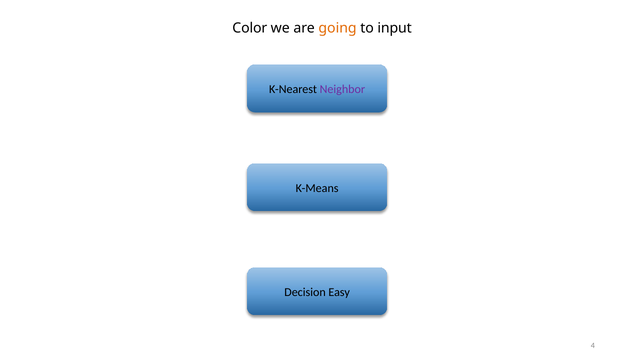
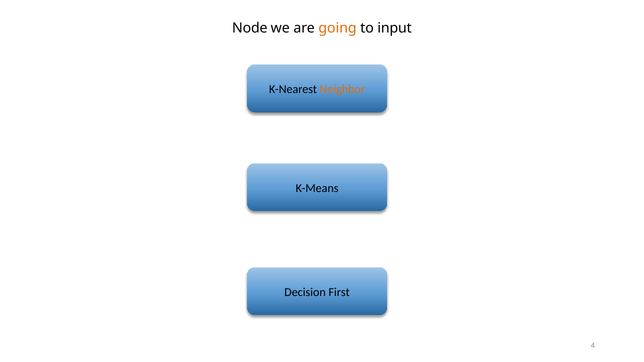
Color: Color -> Node
Neighbor colour: purple -> orange
Easy: Easy -> First
